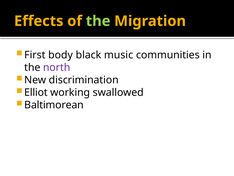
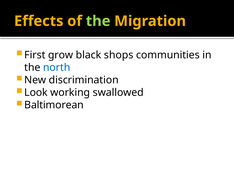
body: body -> grow
music: music -> shops
north colour: purple -> blue
Elliot: Elliot -> Look
